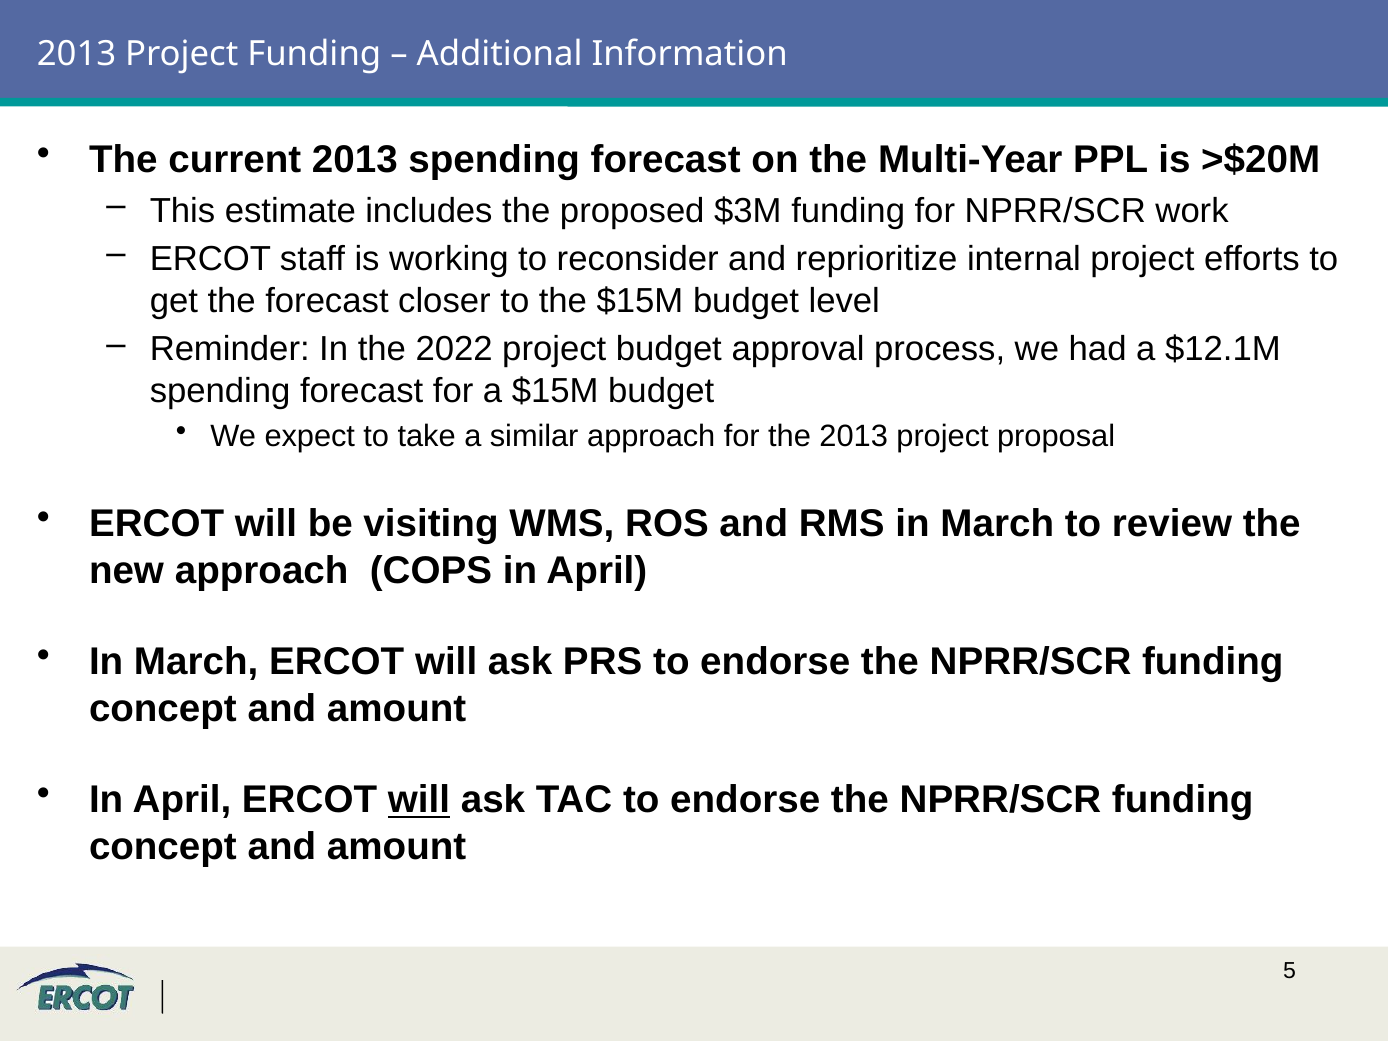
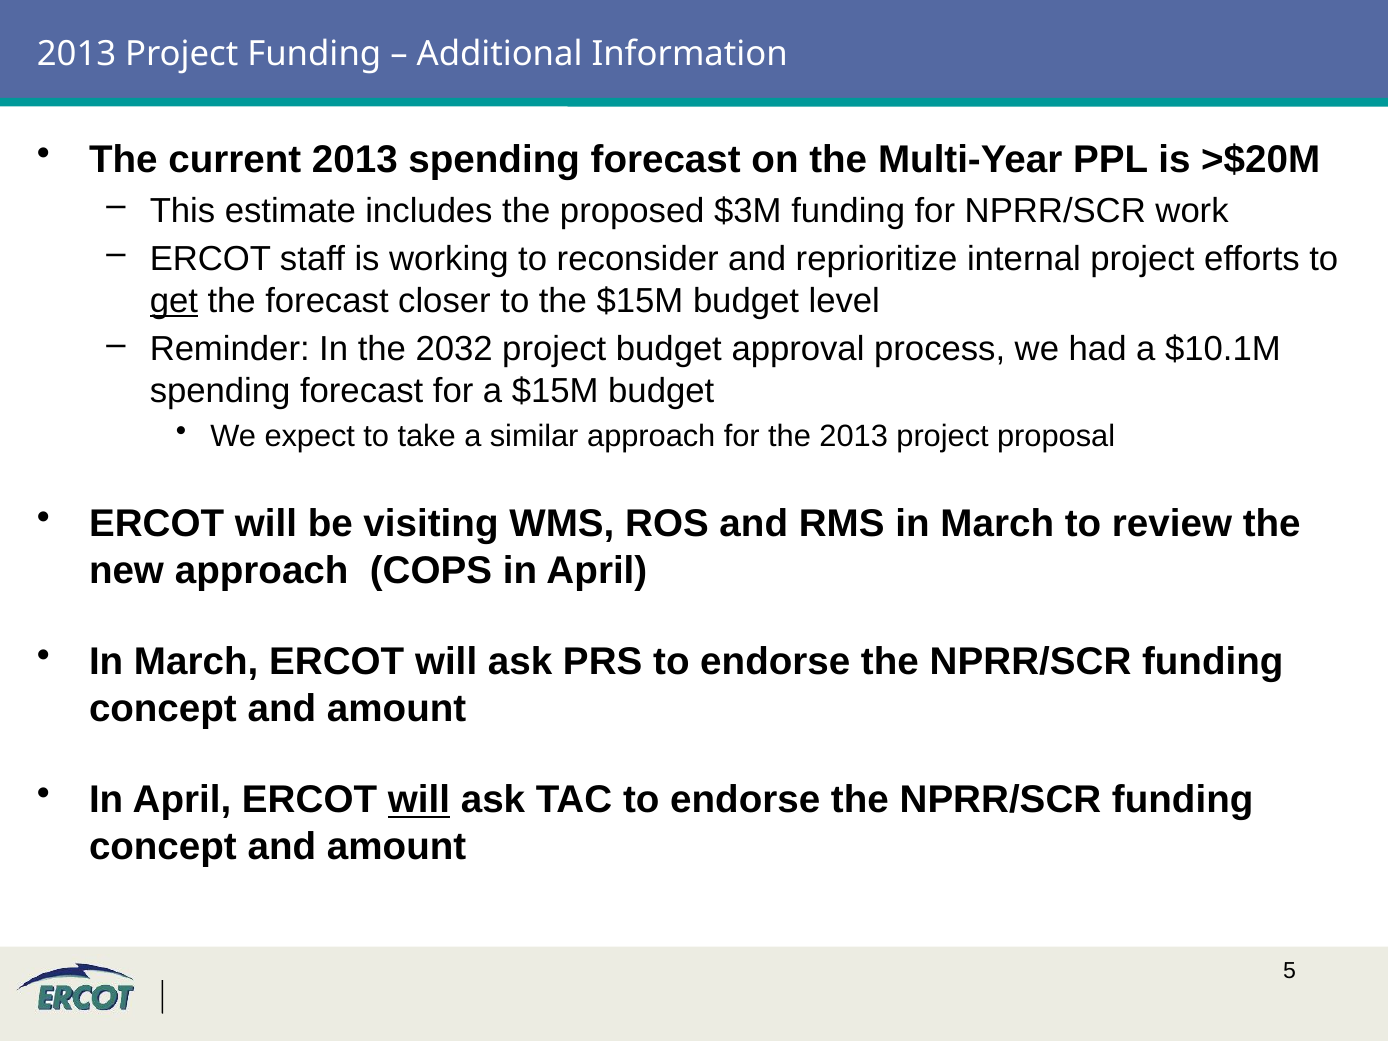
get underline: none -> present
2022: 2022 -> 2032
$12.1M: $12.1M -> $10.1M
